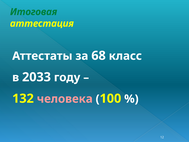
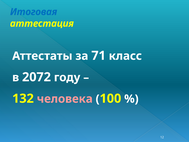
Итоговая colour: green -> blue
68: 68 -> 71
2033: 2033 -> 2072
